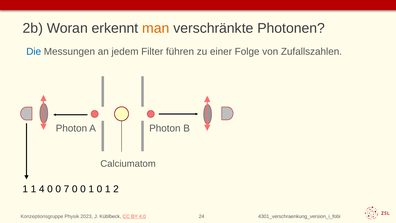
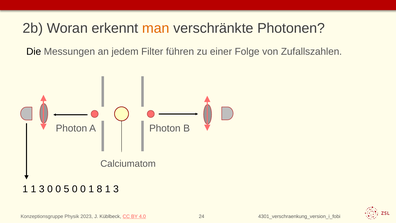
Die colour: blue -> black
1 1 4: 4 -> 3
7: 7 -> 5
1 0: 0 -> 8
2 at (116, 189): 2 -> 3
